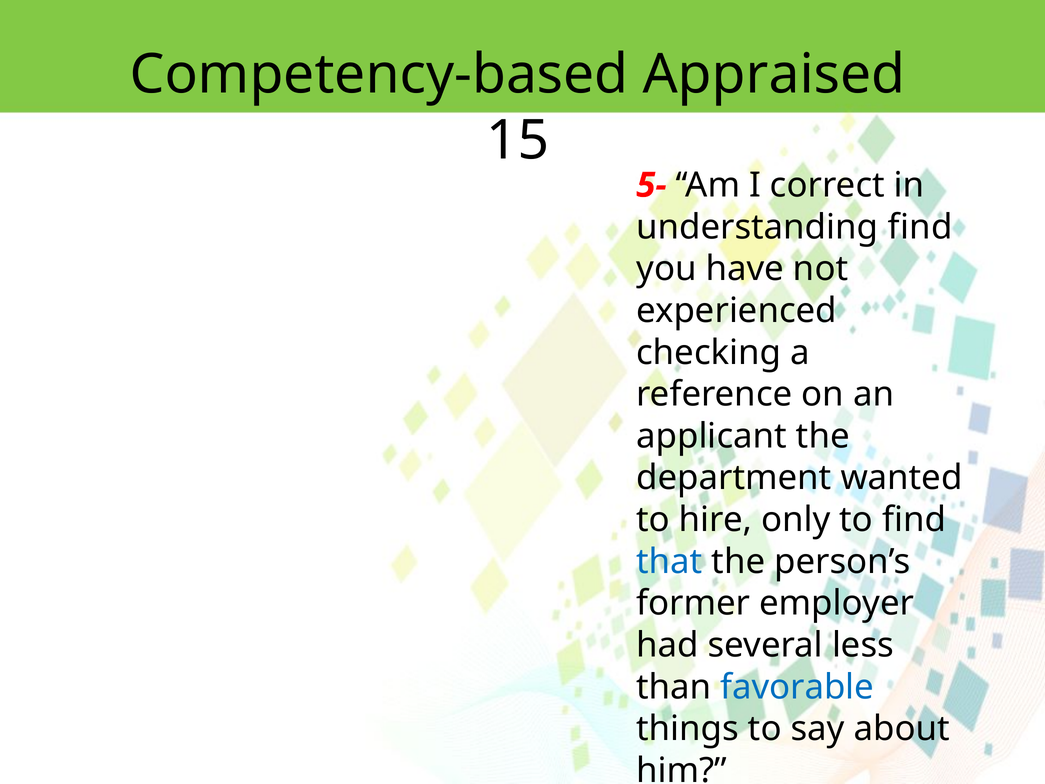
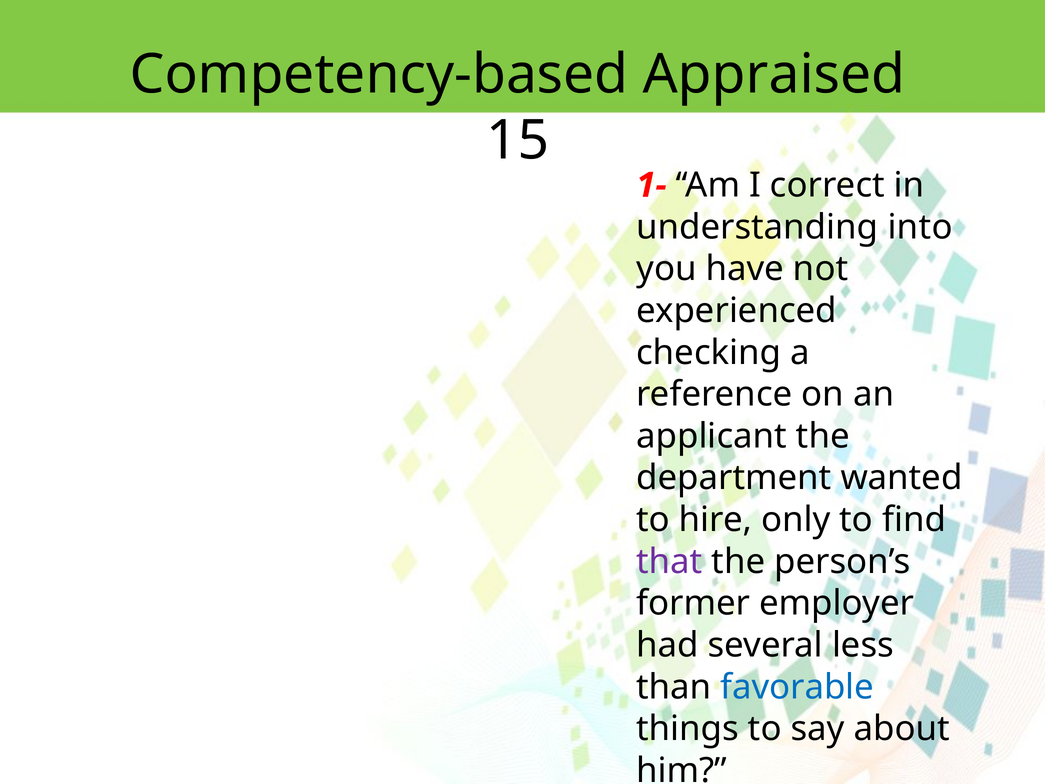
5-: 5- -> 1-
understanding find: find -> into
that colour: blue -> purple
